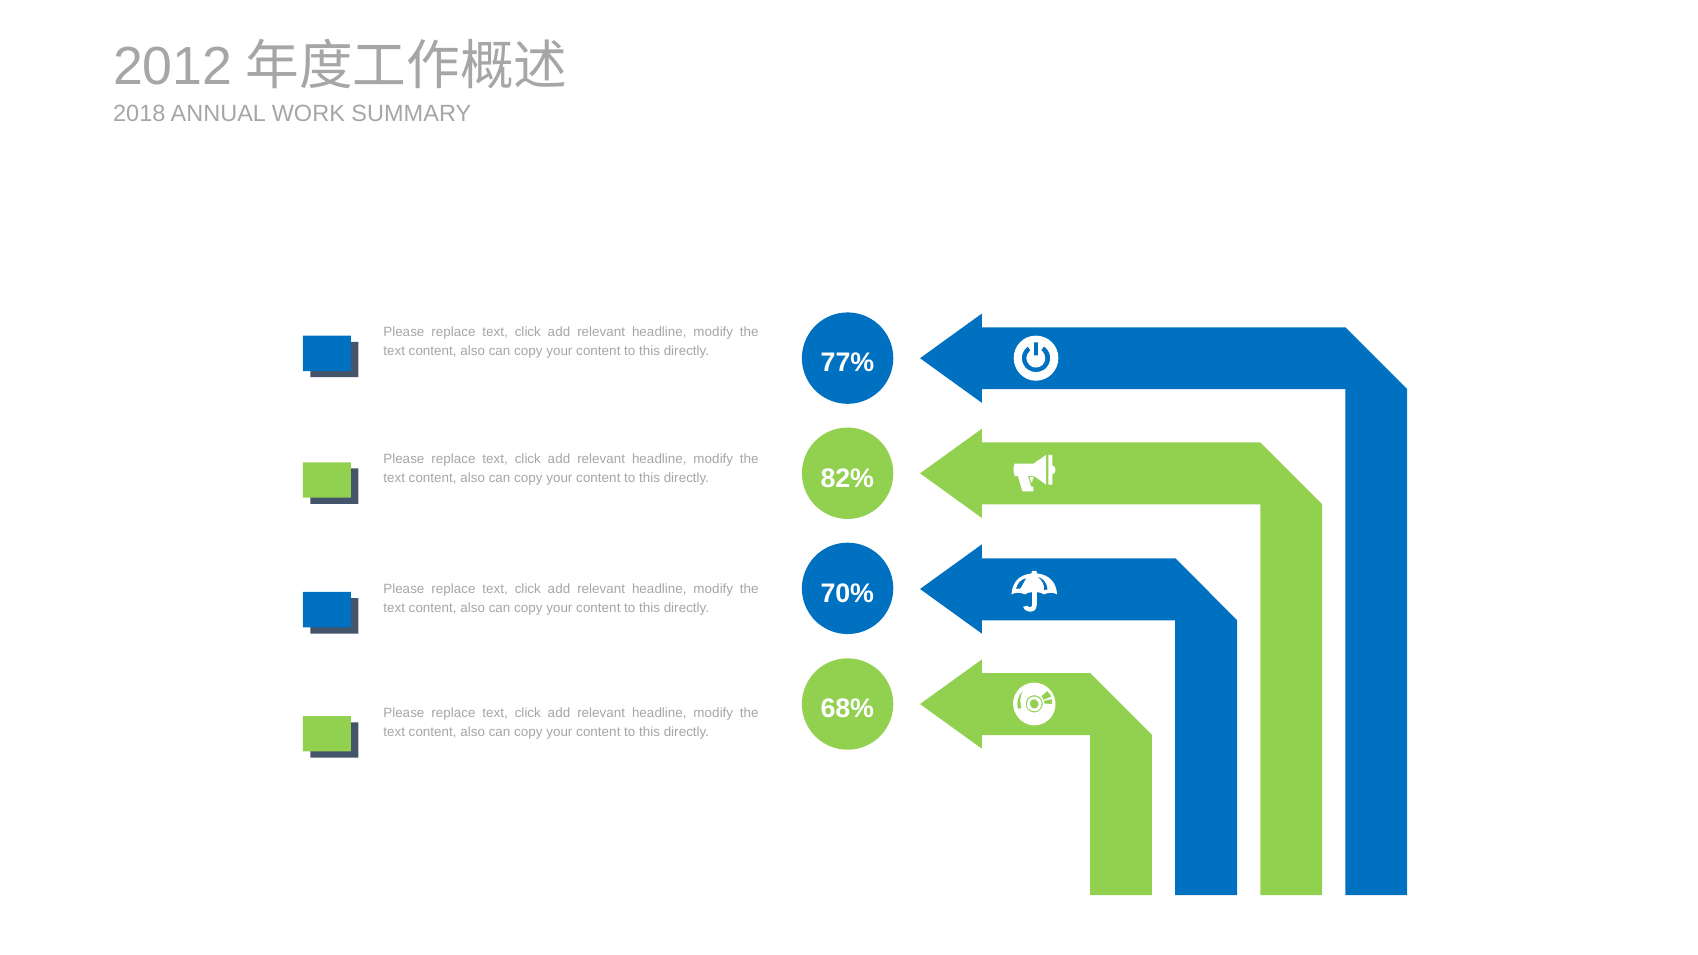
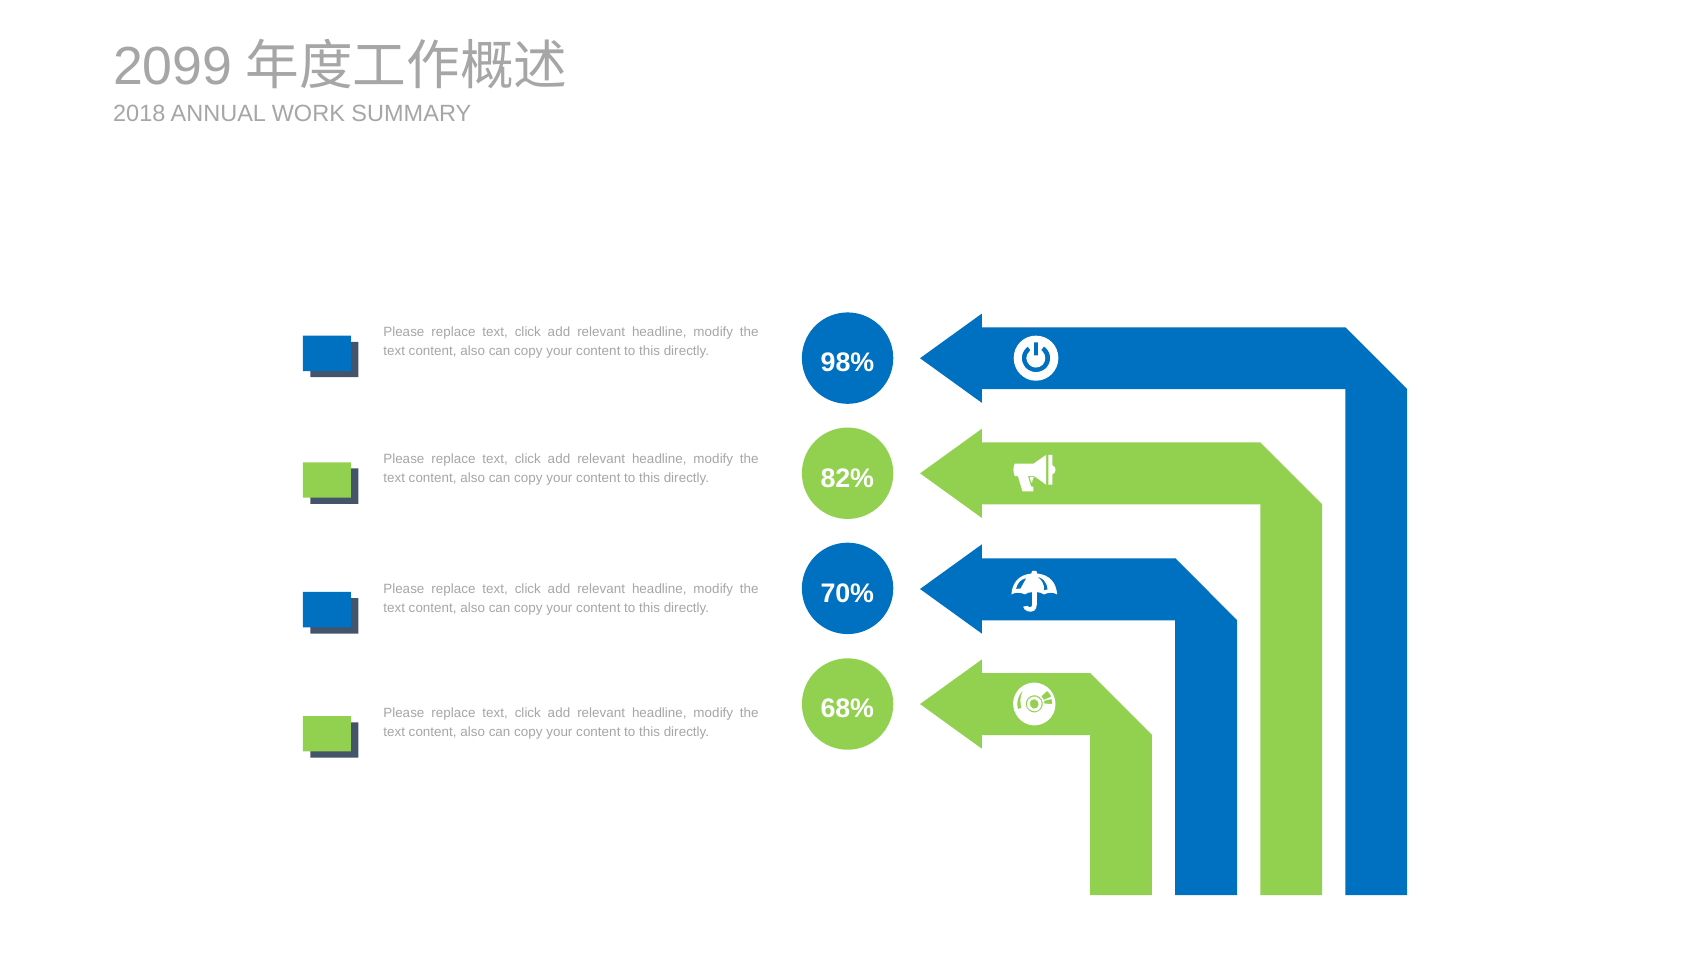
2012: 2012 -> 2099
77%: 77% -> 98%
